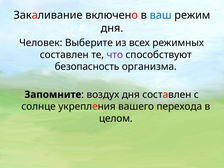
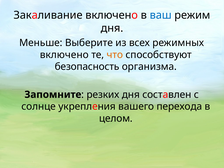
Человек: Человек -> Меньше
составлен at (64, 55): составлен -> включено
что colour: purple -> orange
воздух: воздух -> резких
